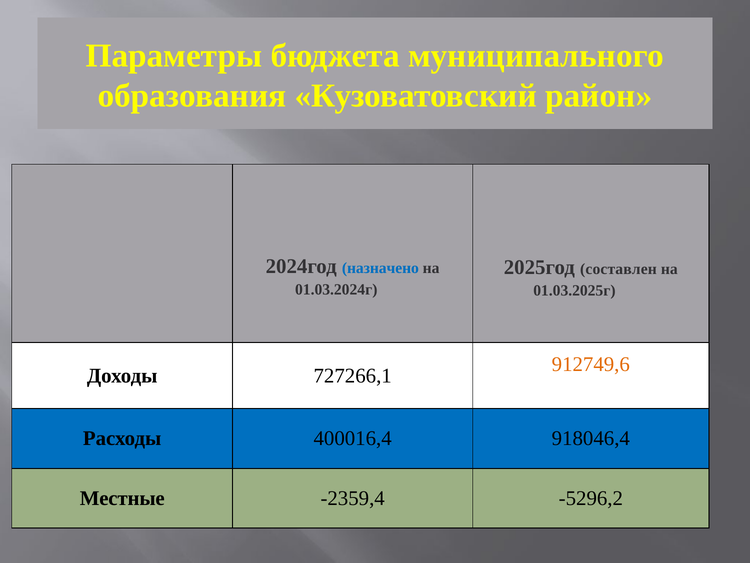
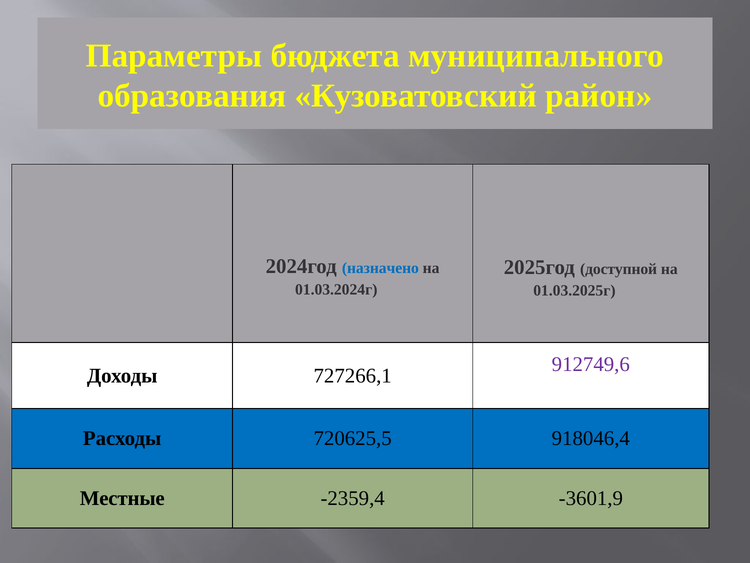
составлен: составлен -> доступной
912749,6 colour: orange -> purple
400016,4: 400016,4 -> 720625,5
-5296,2: -5296,2 -> -3601,9
